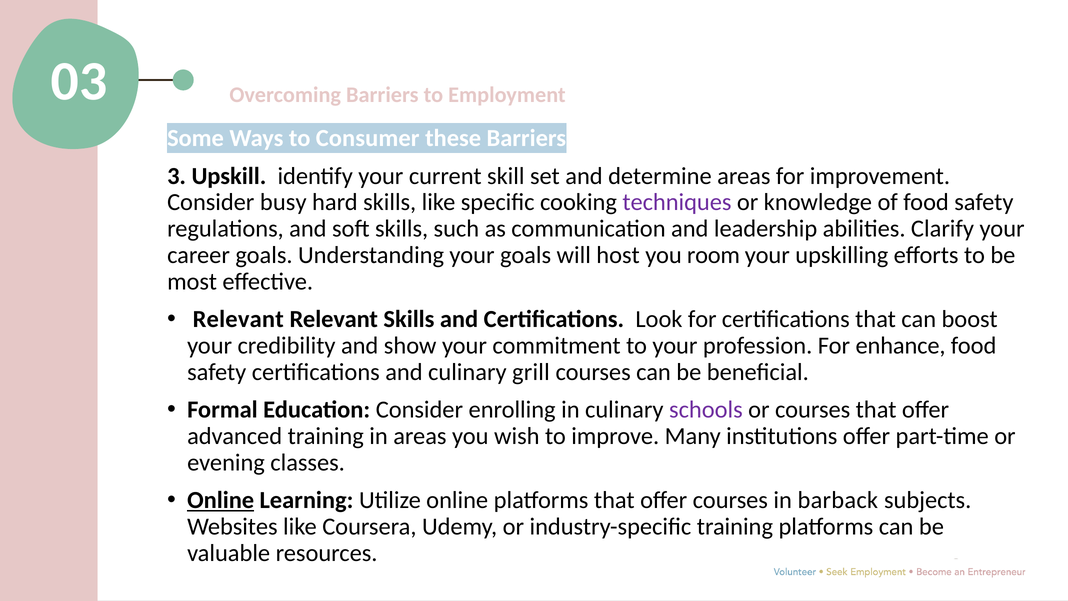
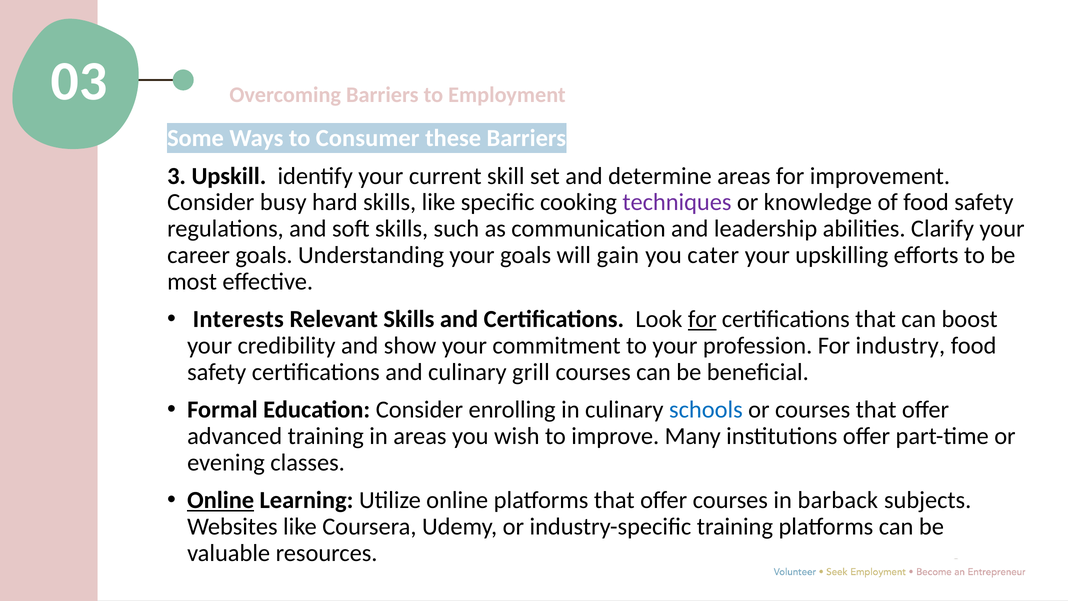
host: host -> gain
room: room -> cater
Relevant at (238, 319): Relevant -> Interests
for at (702, 319) underline: none -> present
enhance: enhance -> industry
schools colour: purple -> blue
